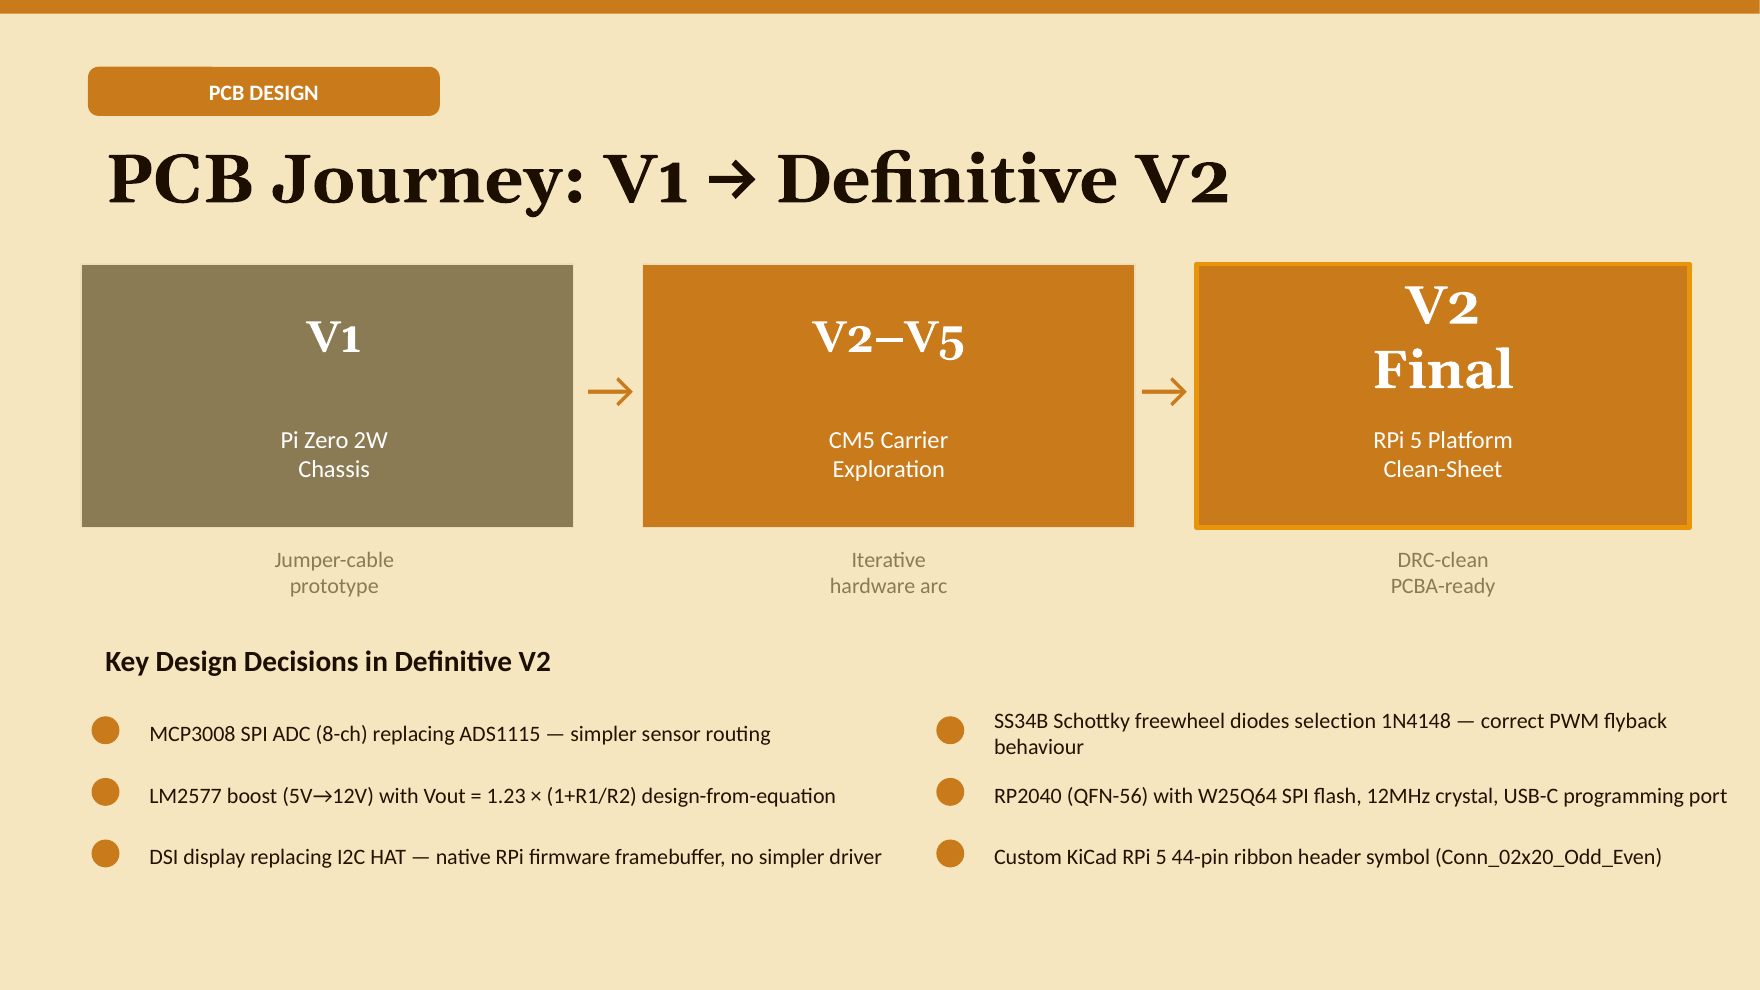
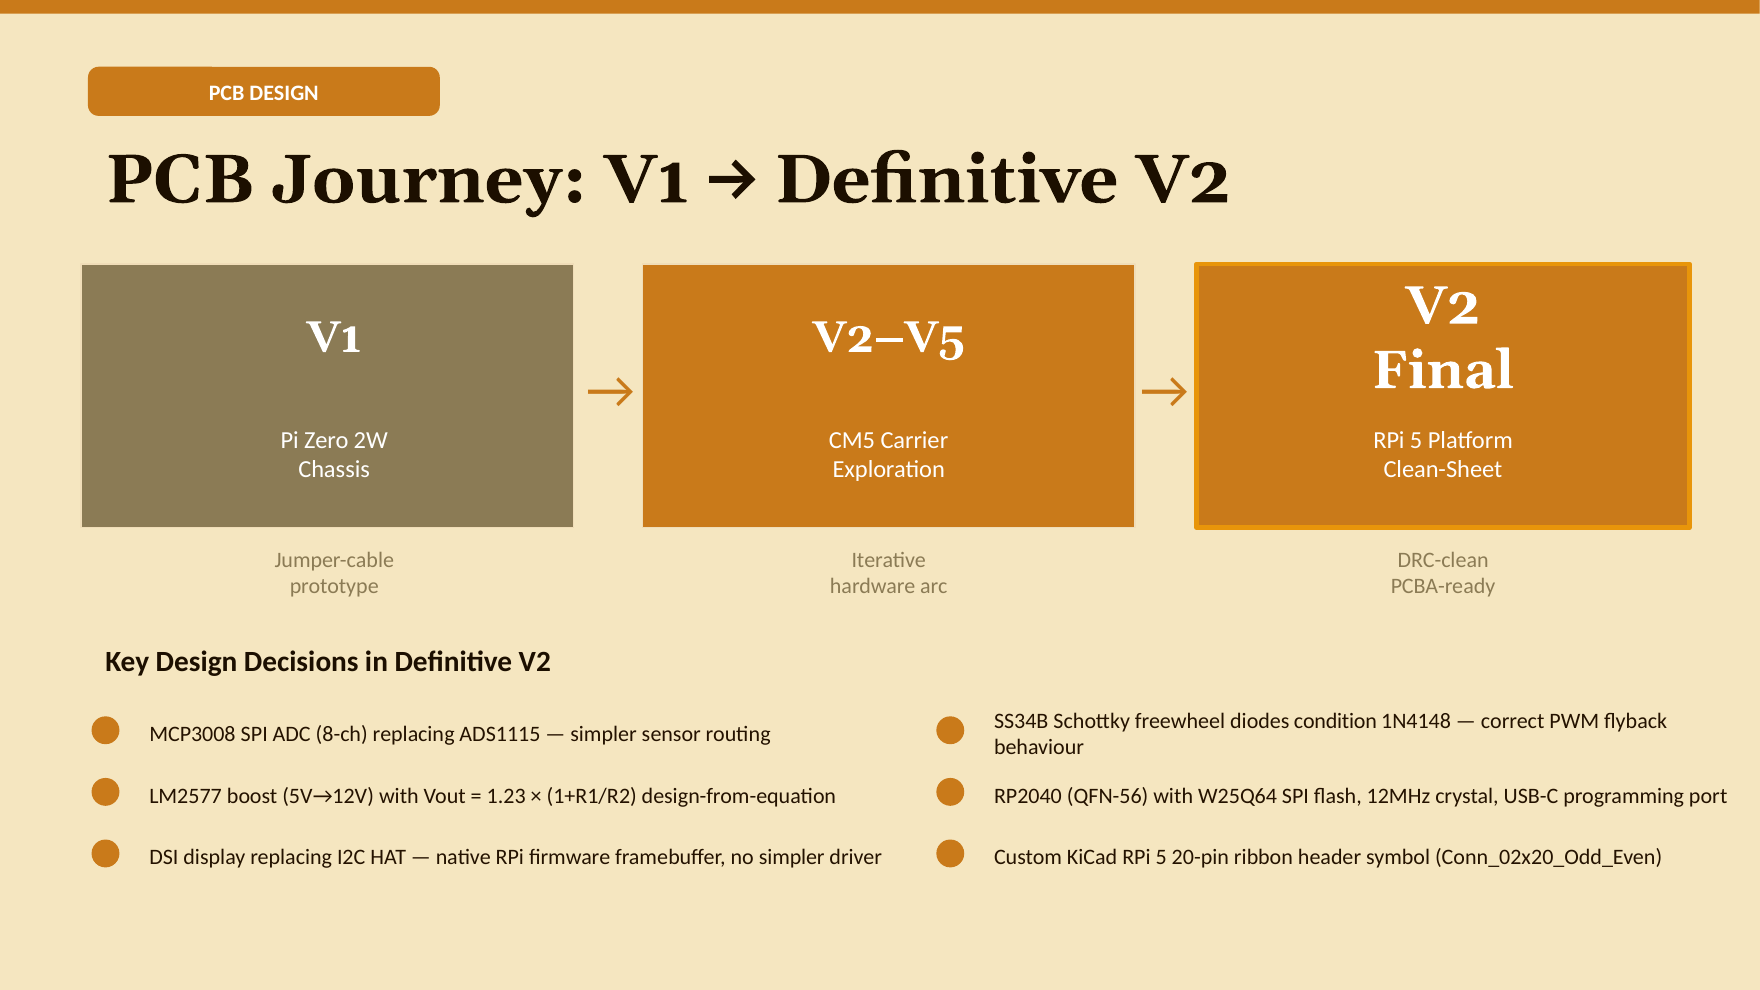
selection: selection -> condition
44-pin: 44-pin -> 20-pin
